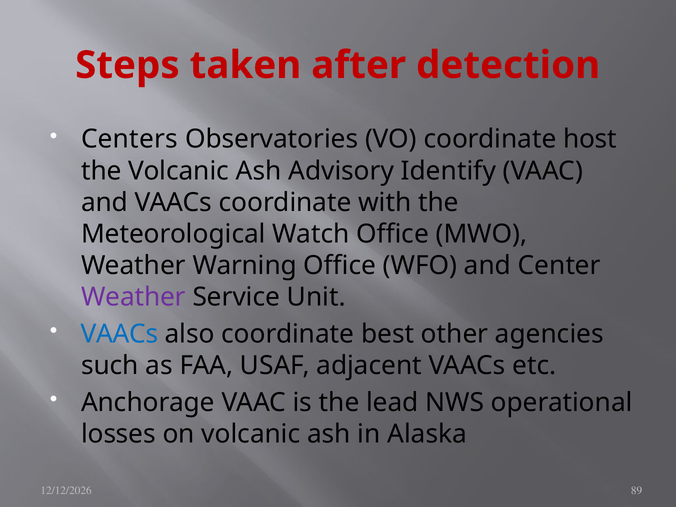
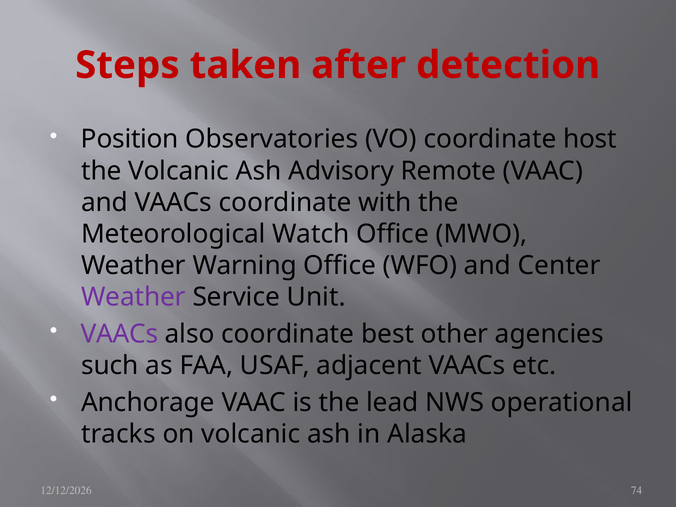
Centers: Centers -> Position
Identify: Identify -> Remote
VAACs at (120, 334) colour: blue -> purple
losses: losses -> tracks
89: 89 -> 74
